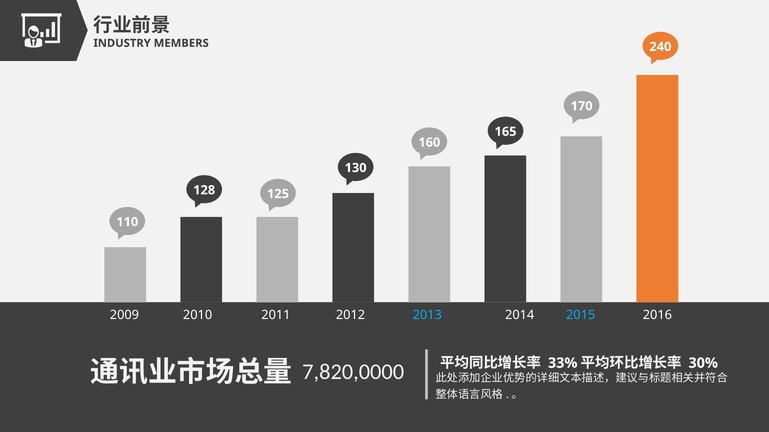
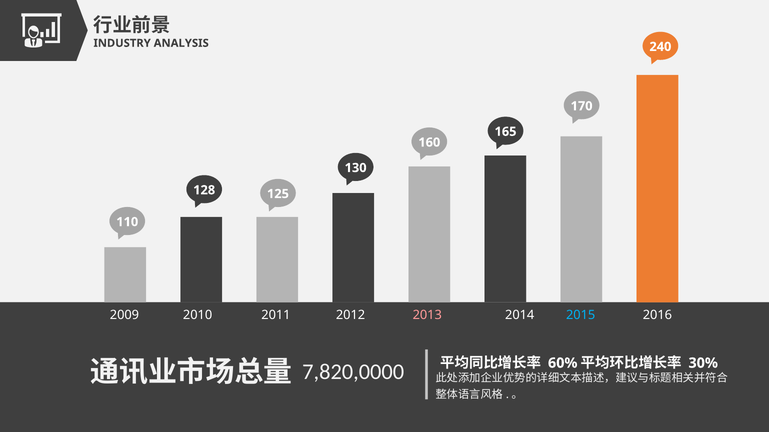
MEMBERS: MEMBERS -> ANALYSIS
2013 colour: light blue -> pink
33%: 33% -> 60%
